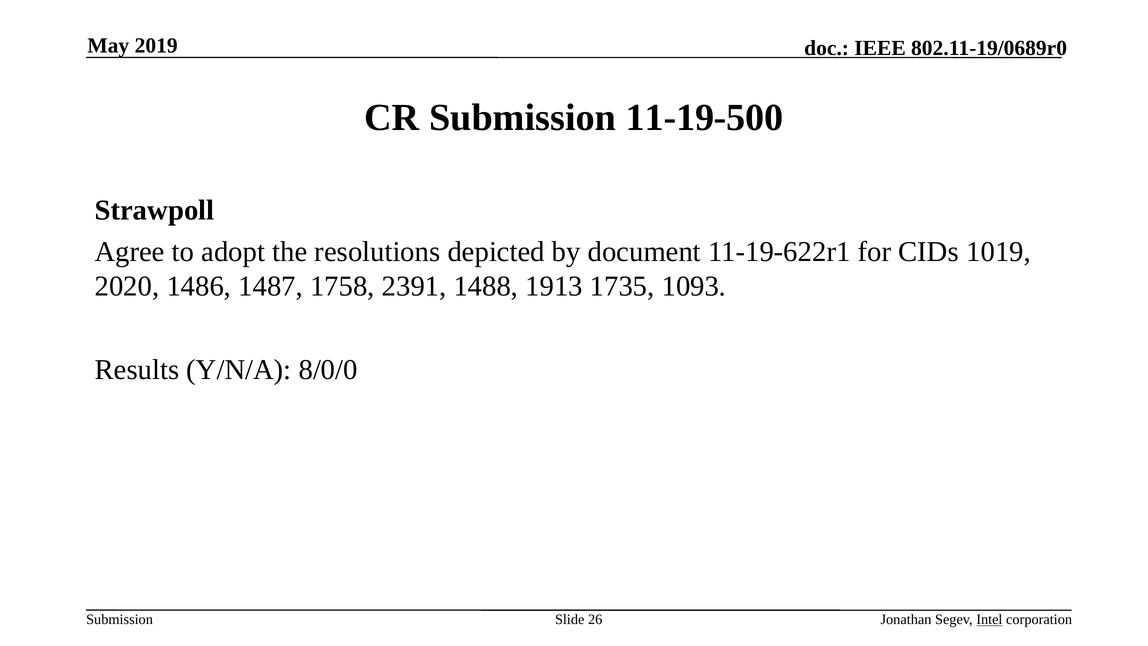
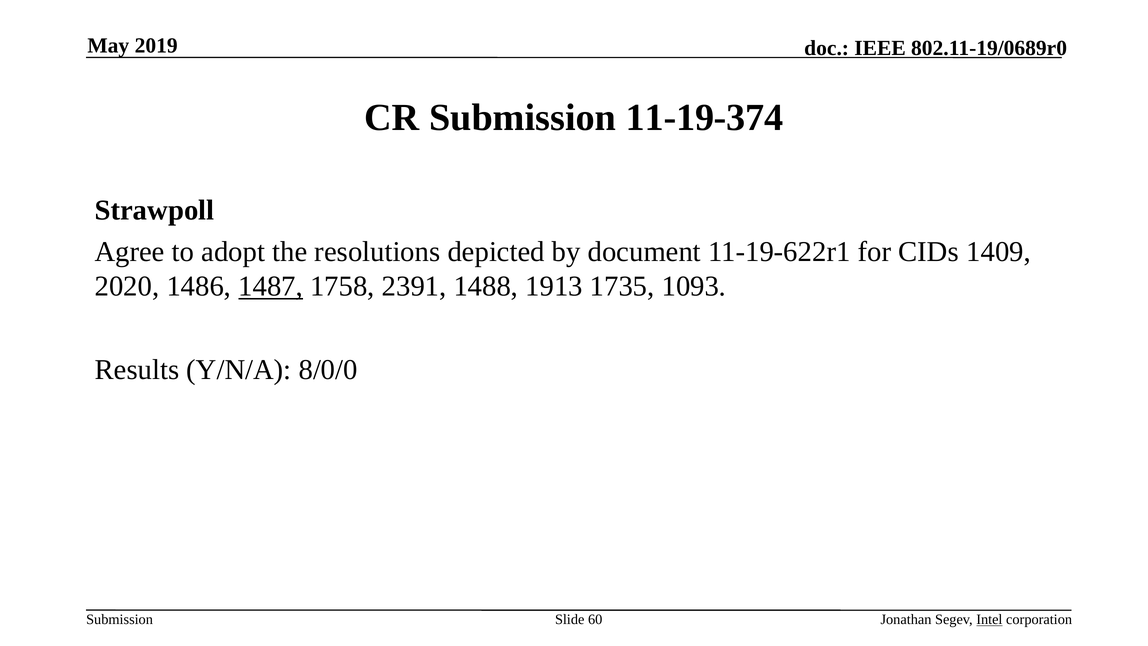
11-19-500: 11-19-500 -> 11-19-374
1019: 1019 -> 1409
1487 underline: none -> present
26: 26 -> 60
